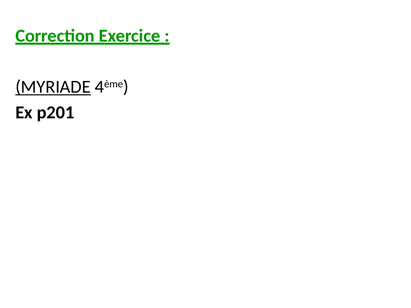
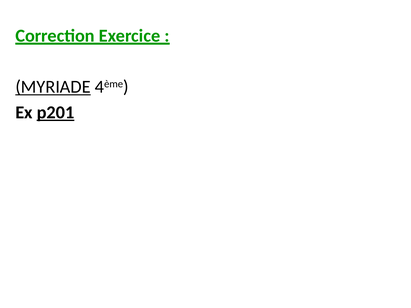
p201 underline: none -> present
